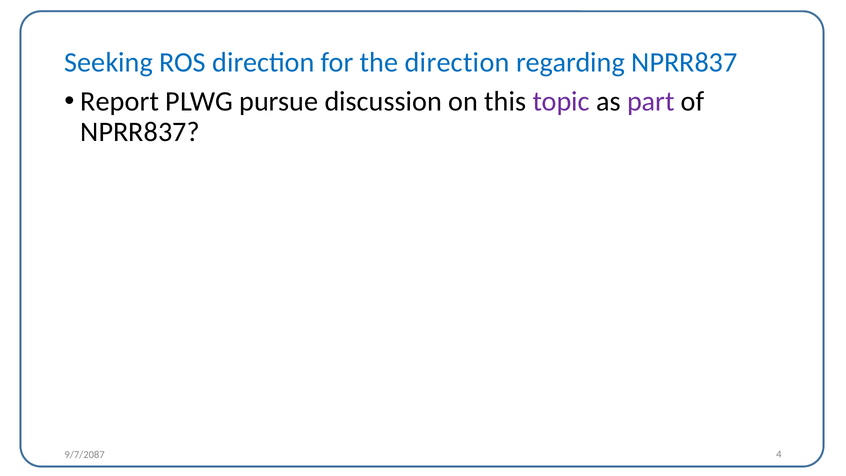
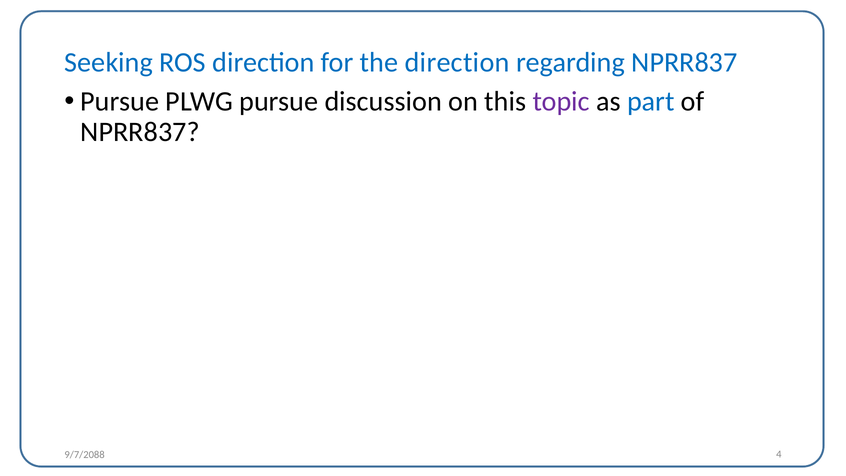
Report at (120, 102): Report -> Pursue
part colour: purple -> blue
9/7/2087: 9/7/2087 -> 9/7/2088
